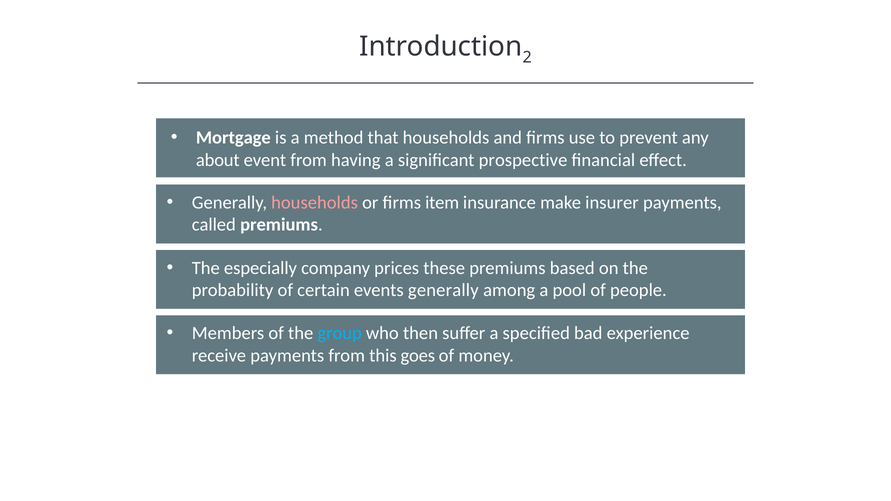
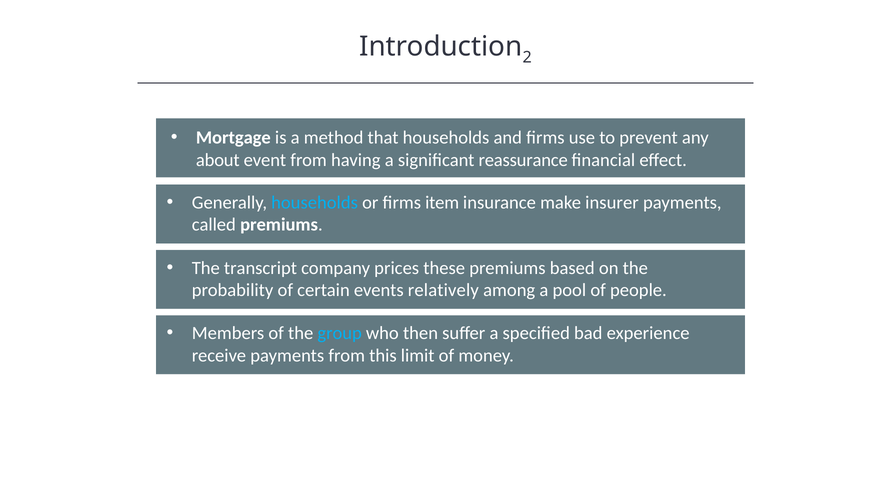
prospective: prospective -> reassurance
households at (315, 203) colour: pink -> light blue
especially: especially -> transcript
events generally: generally -> relatively
goes: goes -> limit
